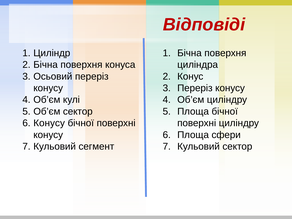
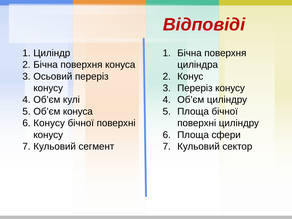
Об’єм сектор: сектор -> конуса
